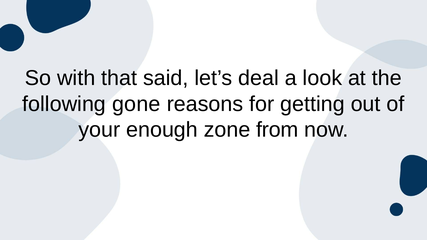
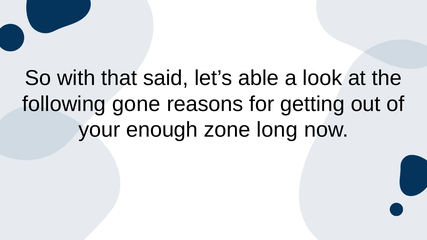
deal: deal -> able
from: from -> long
